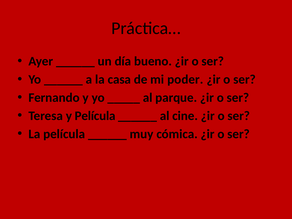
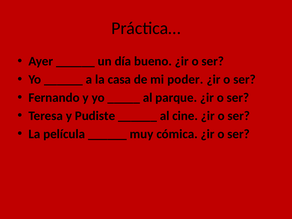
y Película: Película -> Pudiste
